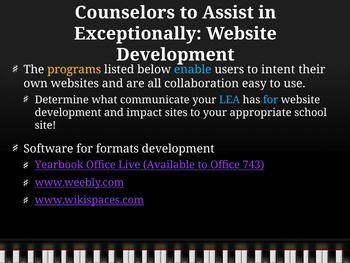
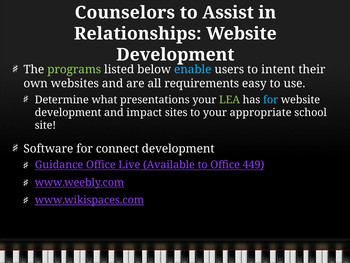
Exceptionally: Exceptionally -> Relationships
programs colour: yellow -> light green
collaboration: collaboration -> requirements
communicate: communicate -> presentations
LEA colour: light blue -> light green
formats: formats -> connect
Yearbook: Yearbook -> Guidance
743: 743 -> 449
